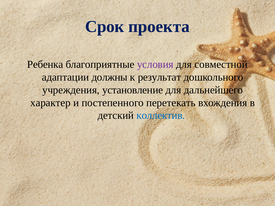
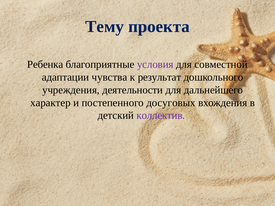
Срок: Срок -> Тему
должны: должны -> чувства
установление: установление -> деятельности
перетекать: перетекать -> досуговых
коллектив colour: blue -> purple
